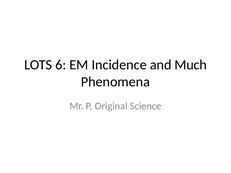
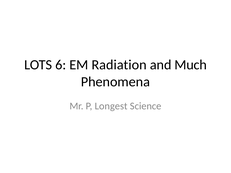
Incidence: Incidence -> Radiation
Original: Original -> Longest
